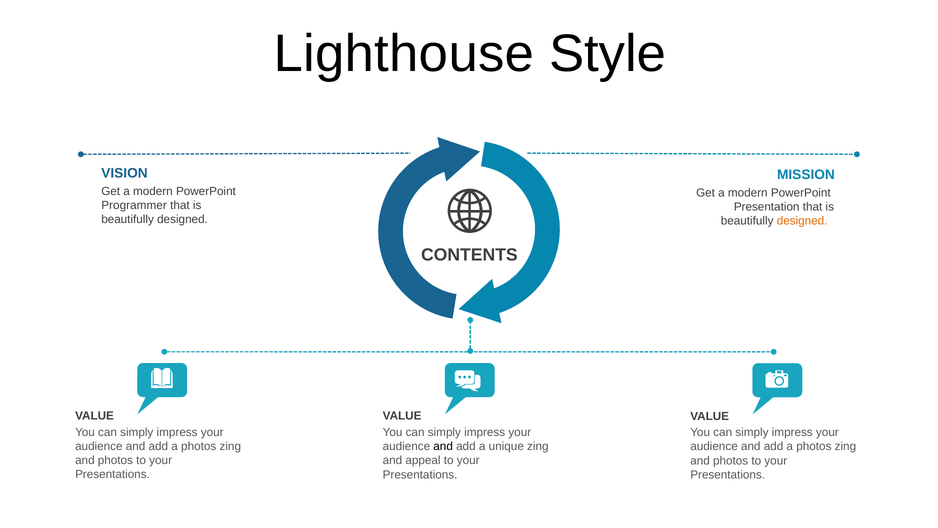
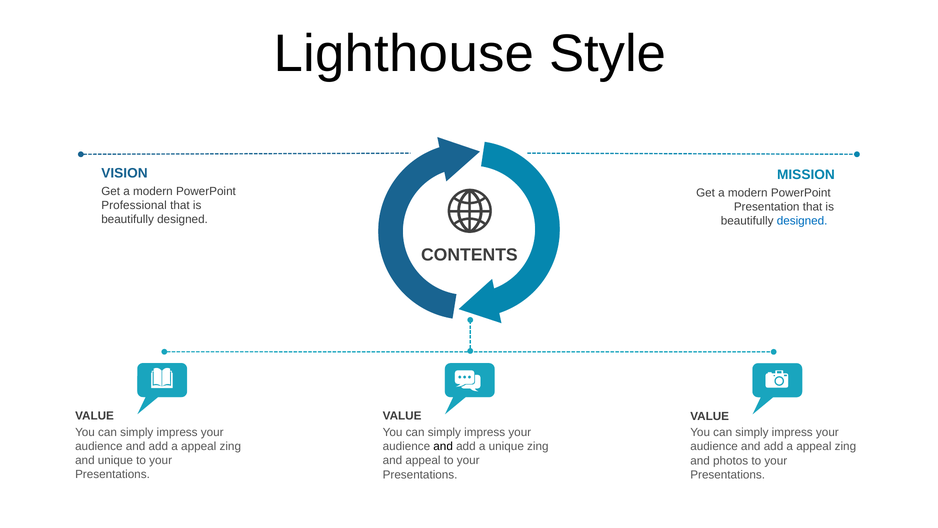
Programmer: Programmer -> Professional
designed at (802, 221) colour: orange -> blue
photos at (199, 446): photos -> appeal
photos at (814, 446): photos -> appeal
photos at (115, 460): photos -> unique
